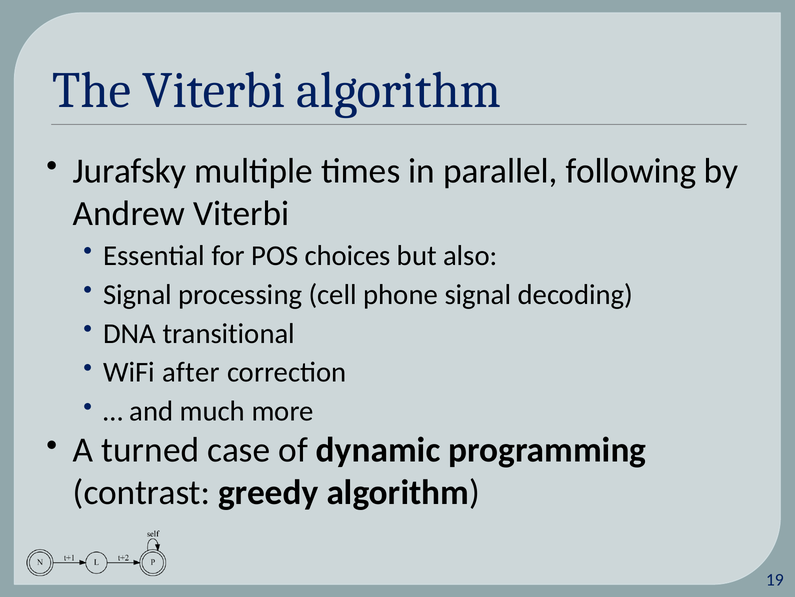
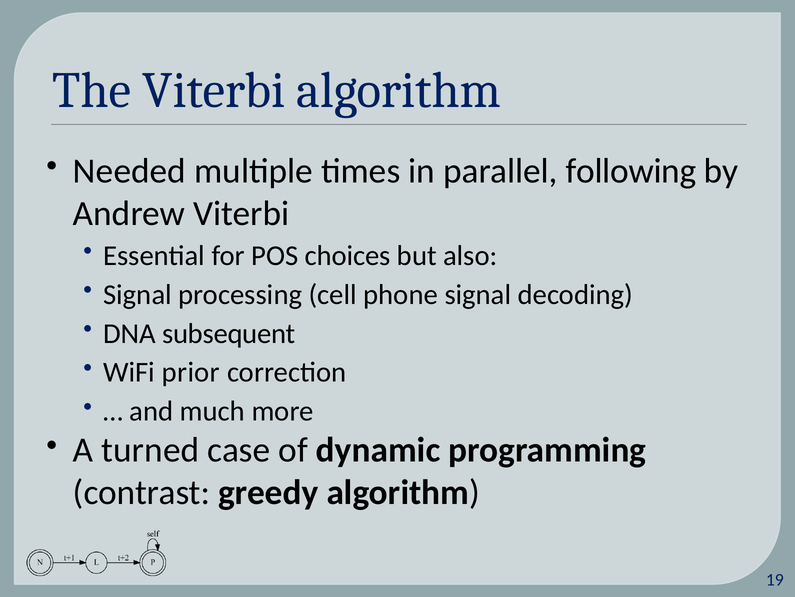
Jurafsky: Jurafsky -> Needed
transitional: transitional -> subsequent
after: after -> prior
